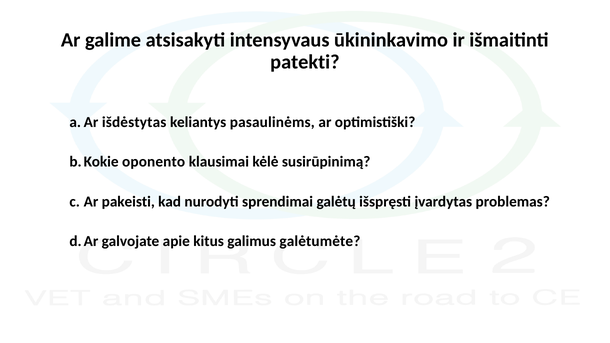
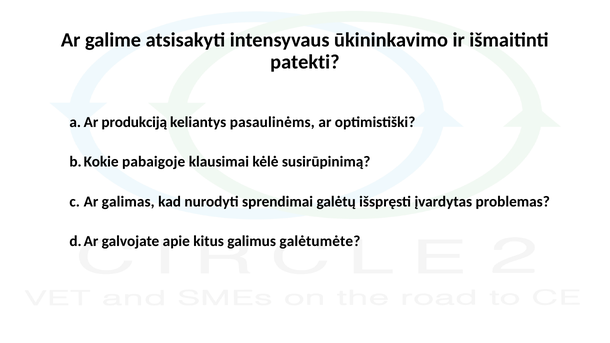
išdėstytas: išdėstytas -> produkciją
oponento: oponento -> pabaigoje
pakeisti: pakeisti -> galimas
